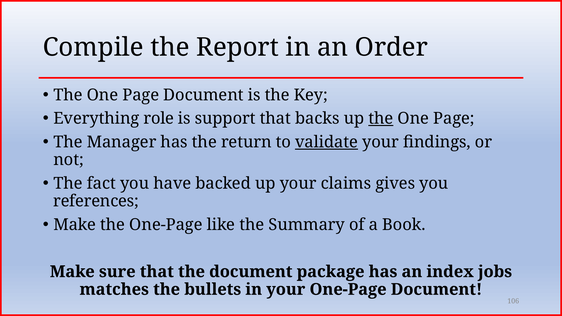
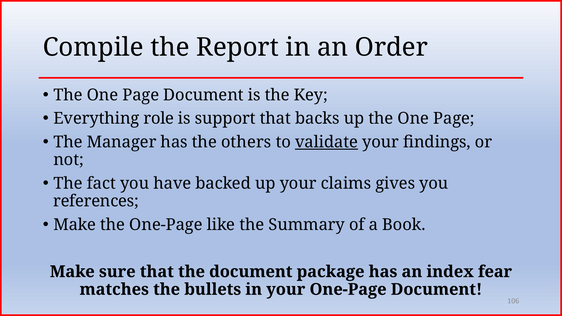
the at (381, 119) underline: present -> none
return: return -> others
jobs: jobs -> fear
